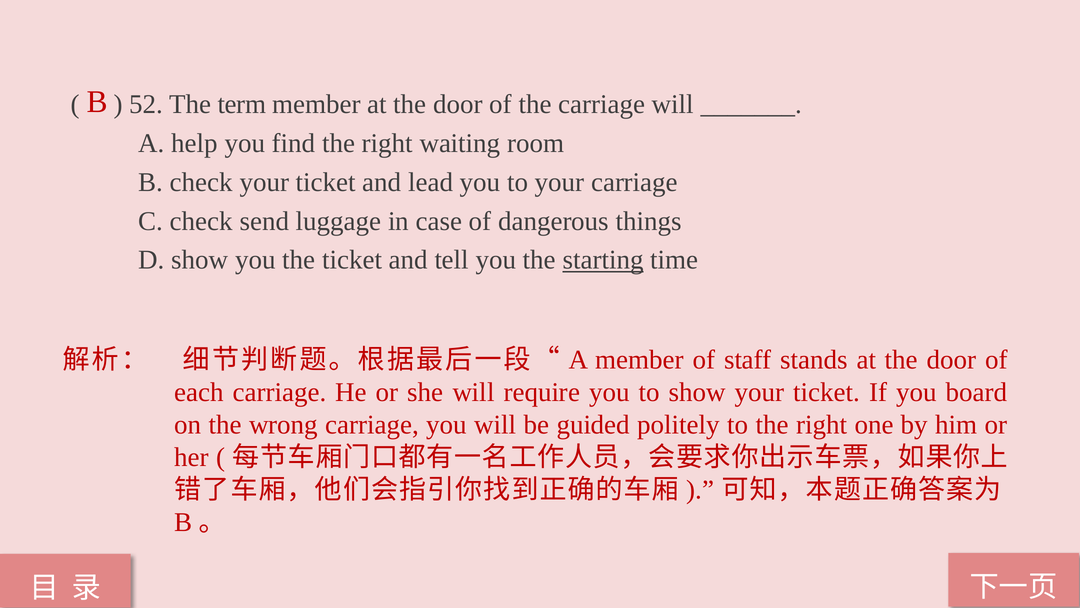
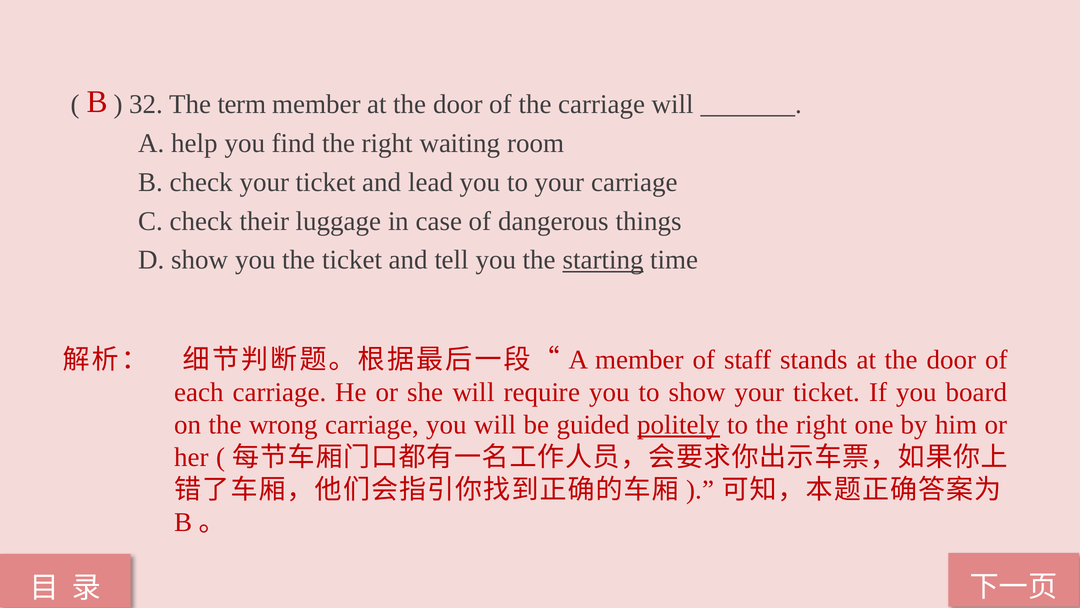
52: 52 -> 32
send: send -> their
politely underline: none -> present
